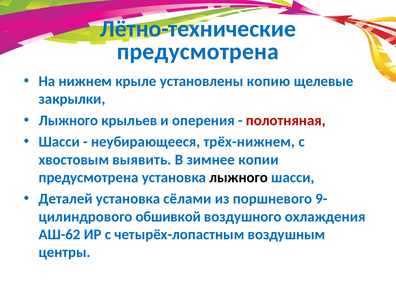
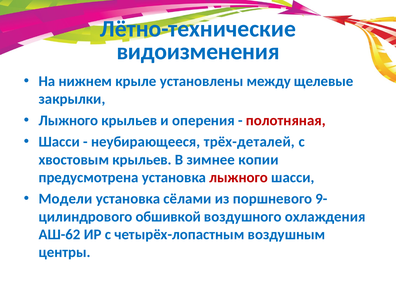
предусмотрена at (198, 52): предусмотрена -> видоизменения
копию: копию -> между
трёх-нижнем: трёх-нижнем -> трёх-деталей
хвостовым выявить: выявить -> крыльев
лыжного at (239, 177) colour: black -> red
Деталей: Деталей -> Модели
